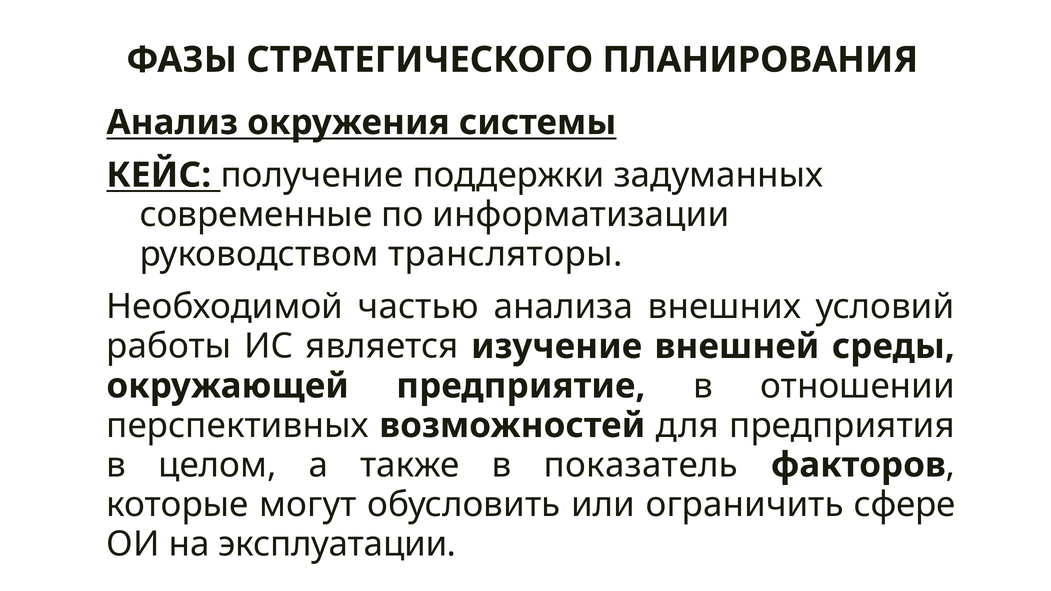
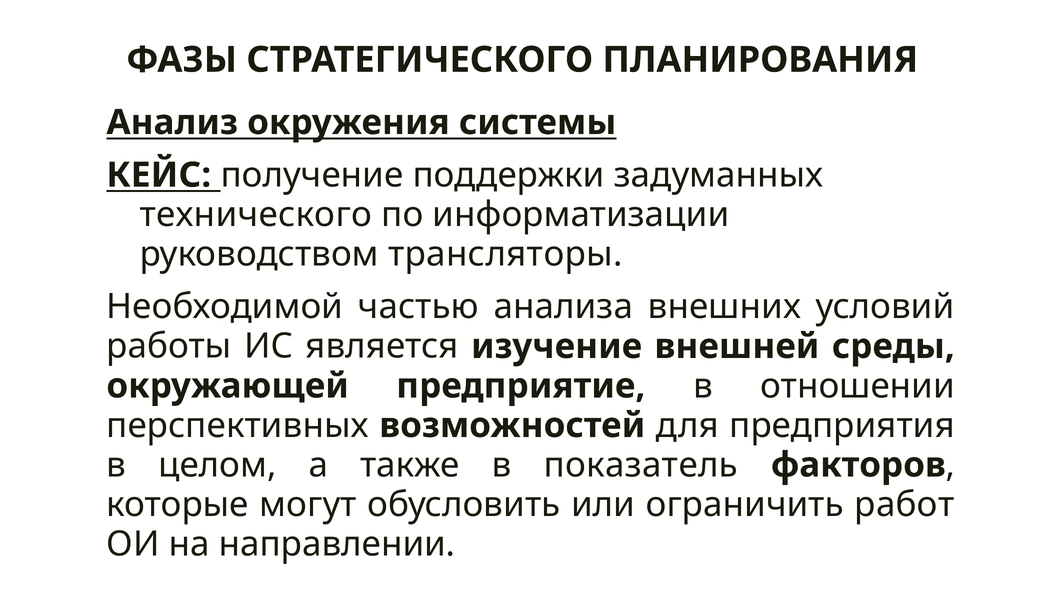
современные: современные -> технического
сфере: сфере -> работ
эксплуатации: эксплуатации -> направлении
